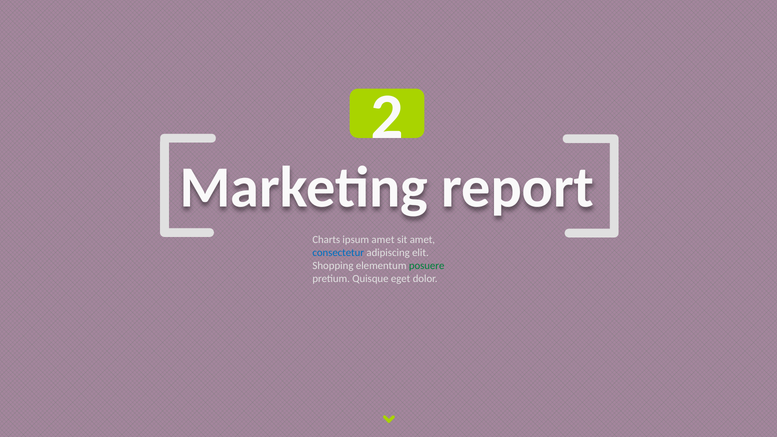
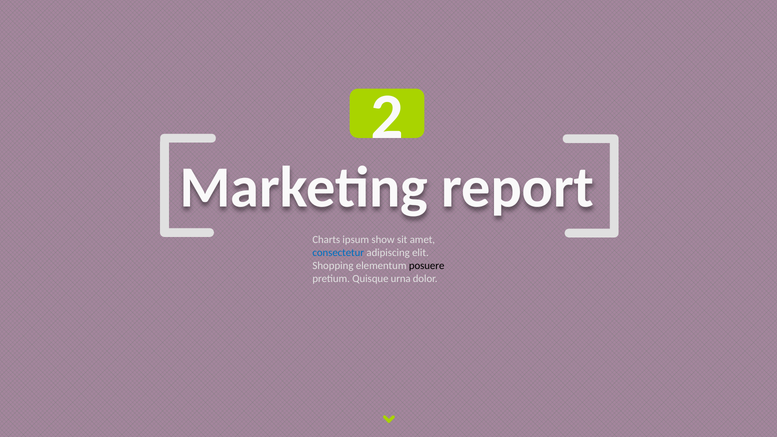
ipsum amet: amet -> show
posuere colour: green -> black
eget: eget -> urna
